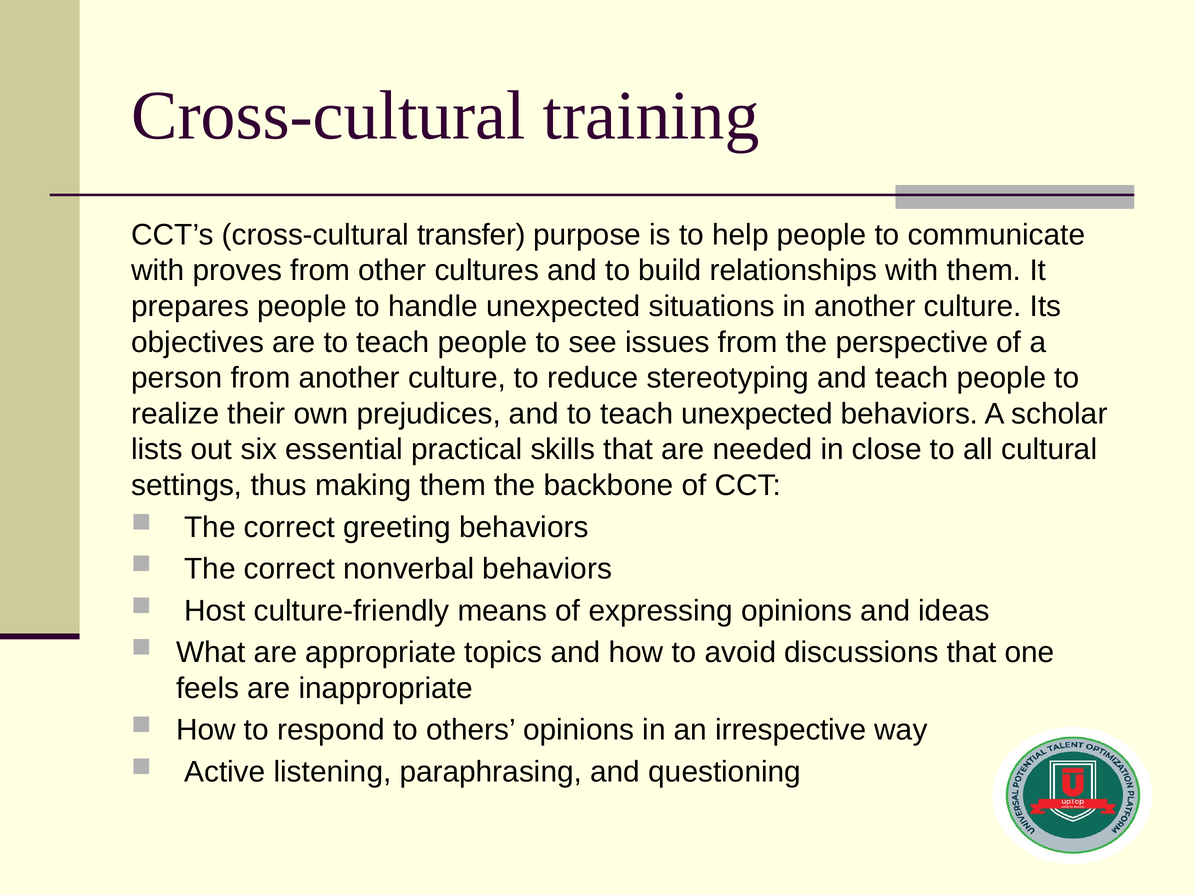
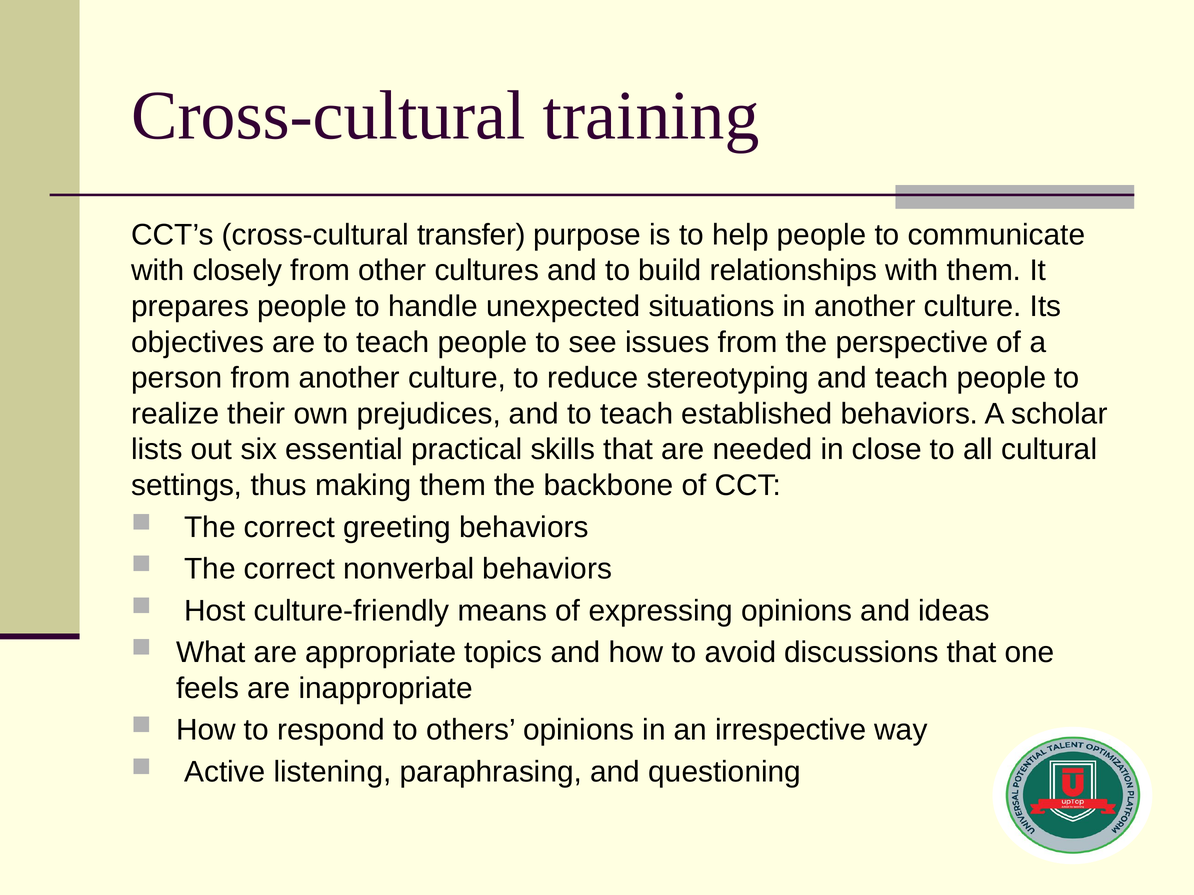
proves: proves -> closely
teach unexpected: unexpected -> established
